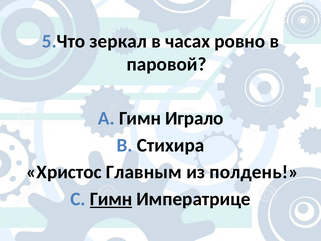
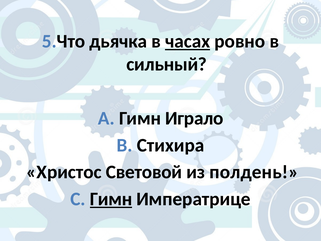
зеркал: зеркал -> дьячка
часах underline: none -> present
паровой: паровой -> сильный
Главным: Главным -> Световой
